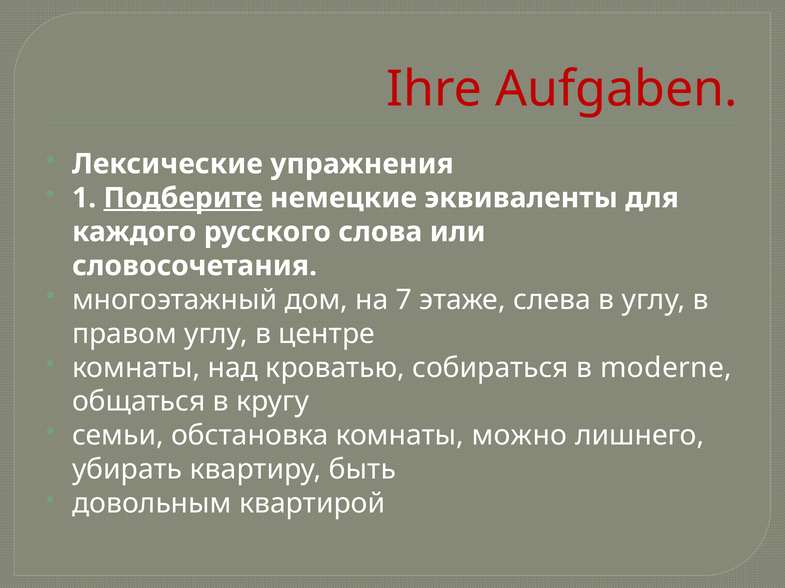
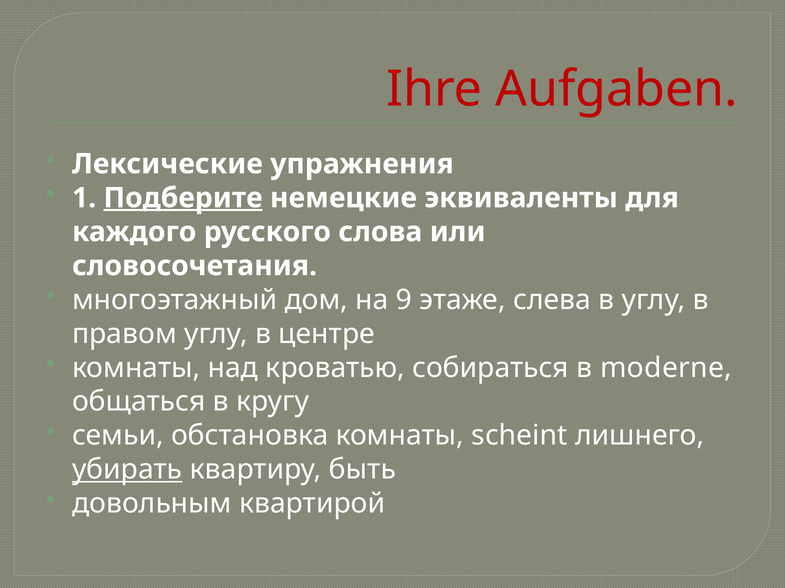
7: 7 -> 9
можно: можно -> scheint
убирать underline: none -> present
